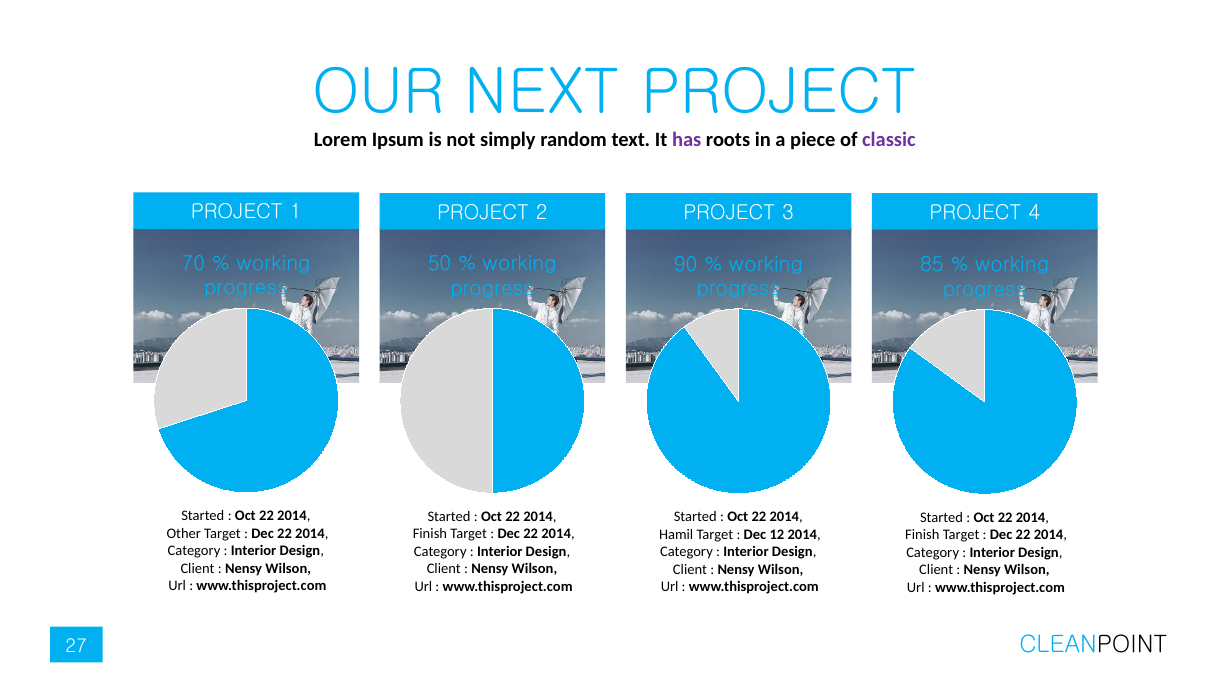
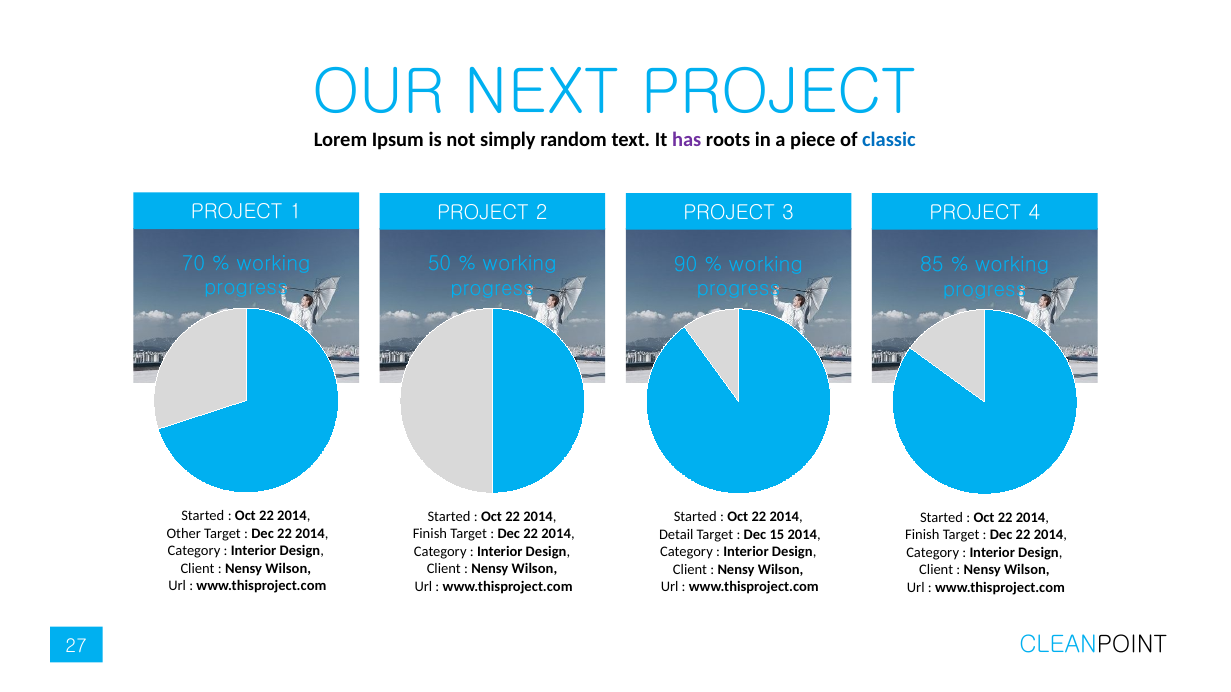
classic colour: purple -> blue
Hamil: Hamil -> Detail
12: 12 -> 15
